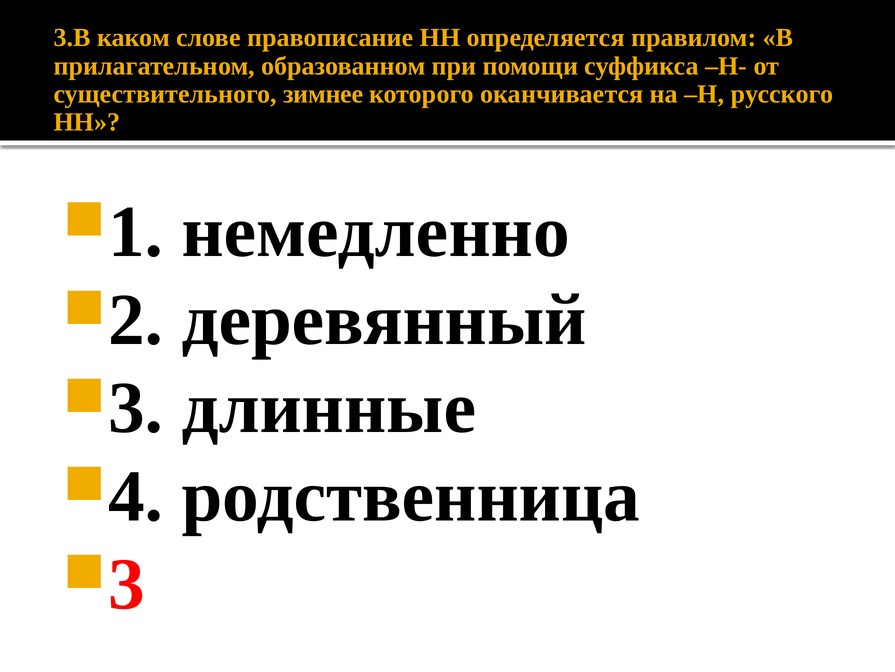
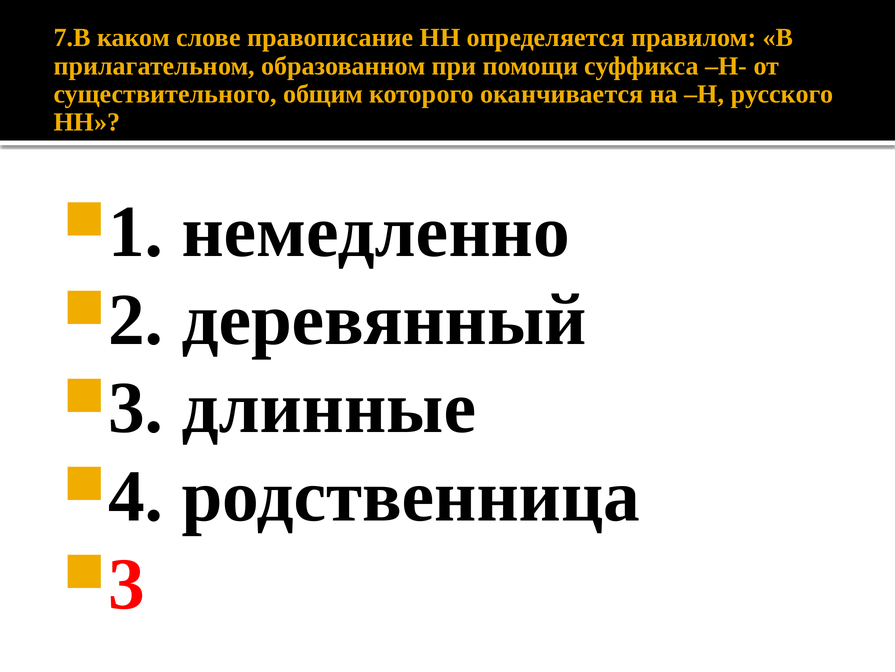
3.В: 3.В -> 7.В
зимнее: зимнее -> общим
